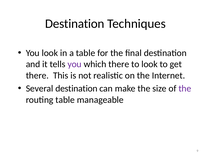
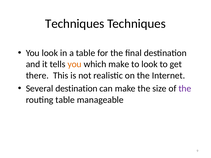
Destination at (75, 24): Destination -> Techniques
you at (75, 64) colour: purple -> orange
which there: there -> make
